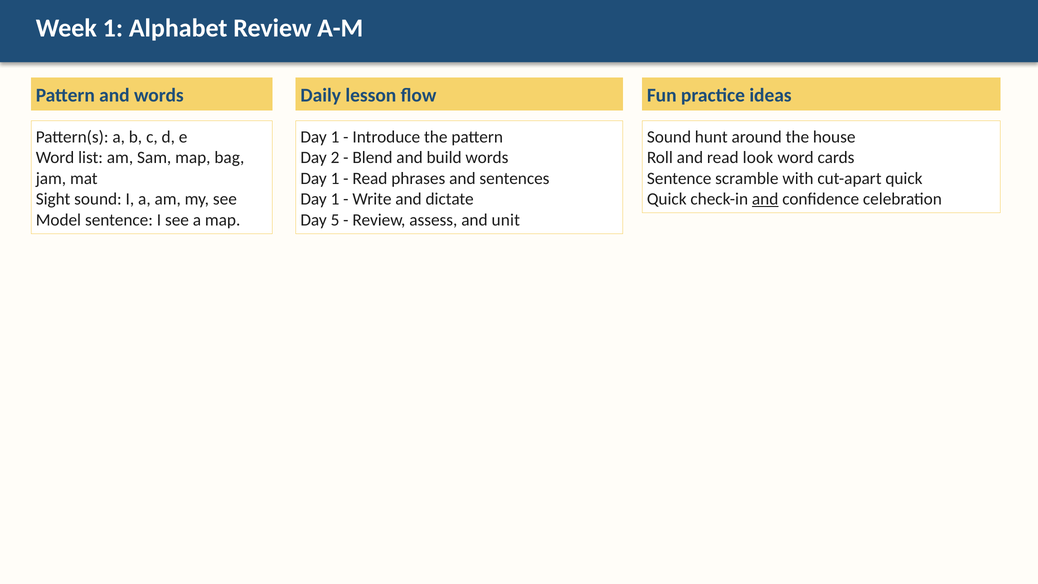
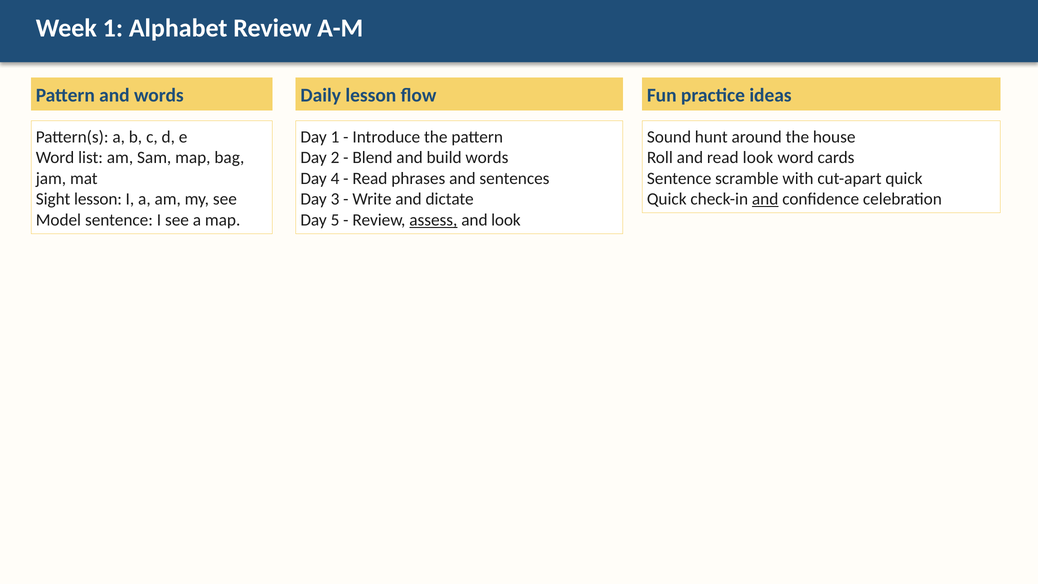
1 at (335, 178): 1 -> 4
Sight sound: sound -> lesson
1 at (335, 199): 1 -> 3
assess underline: none -> present
and unit: unit -> look
